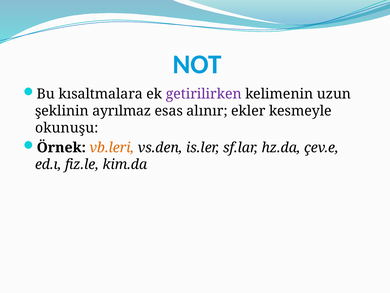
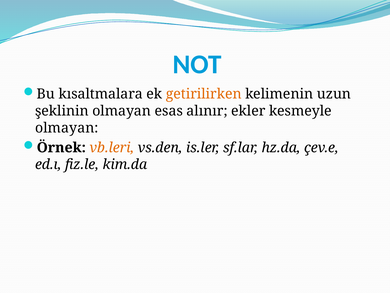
getirilirken colour: purple -> orange
şeklinin ayrılmaz: ayrılmaz -> olmayan
okunuşu at (67, 128): okunuşu -> olmayan
